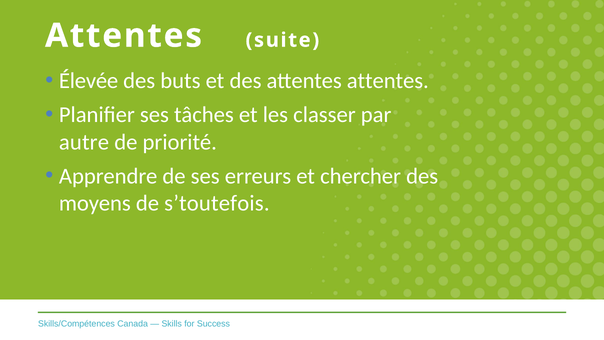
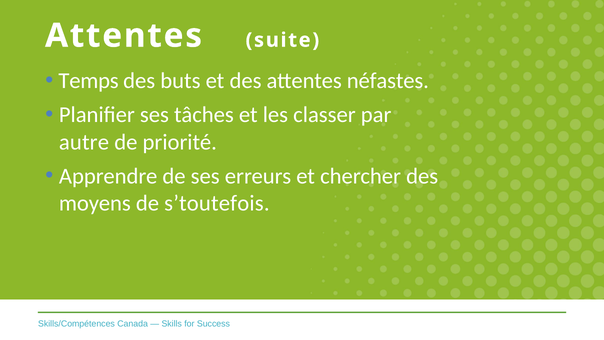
Élevée: Élevée -> Temps
attentes attentes: attentes -> néfastes
